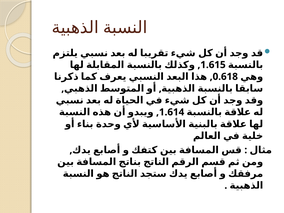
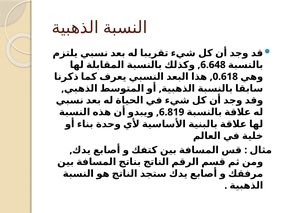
1.615: 1.615 -> 6.648
1.614: 1.614 -> 6.819
